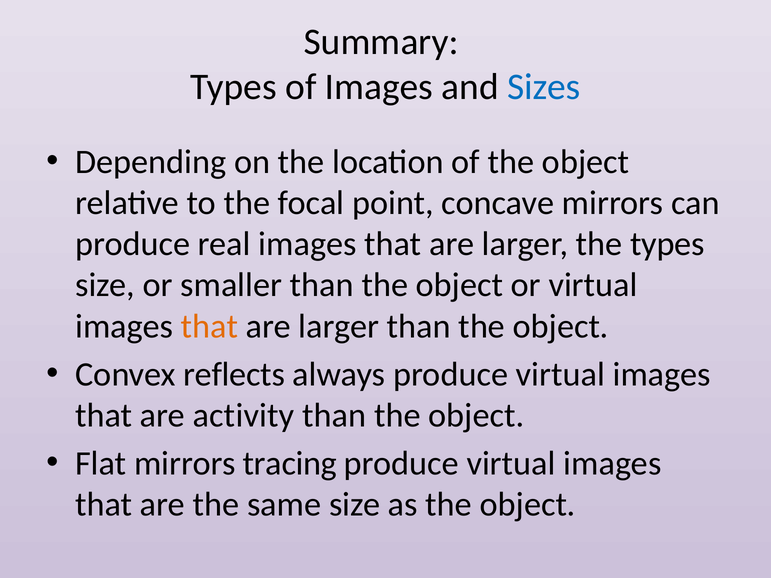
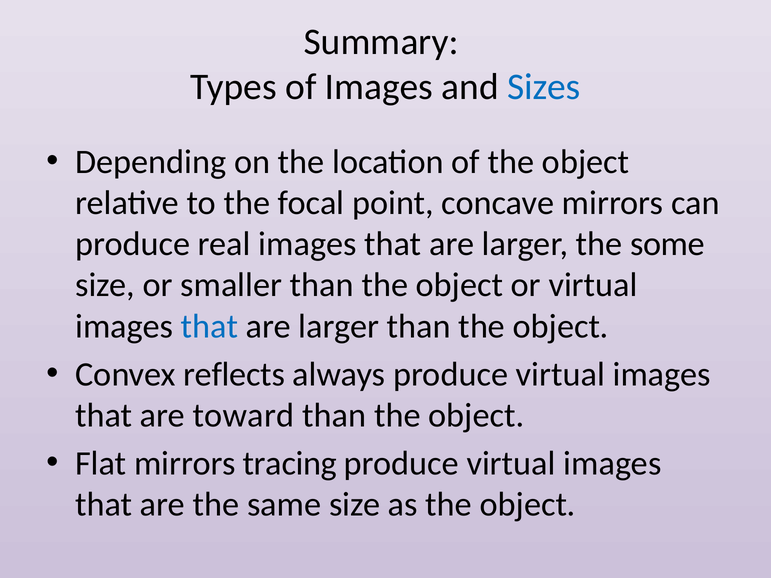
the types: types -> some
that at (209, 326) colour: orange -> blue
activity: activity -> toward
